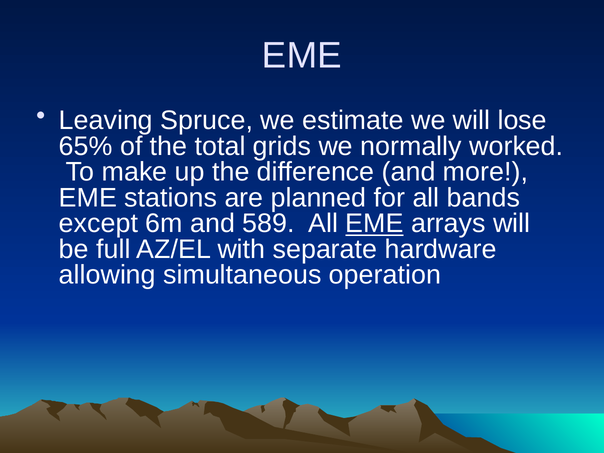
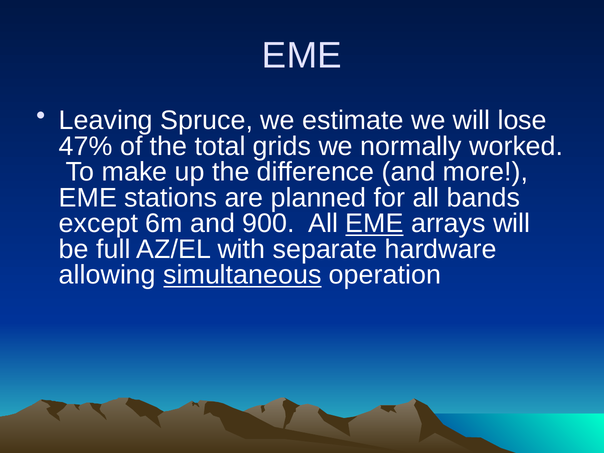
65%: 65% -> 47%
589: 589 -> 900
simultaneous underline: none -> present
